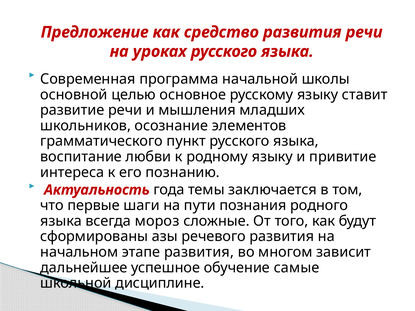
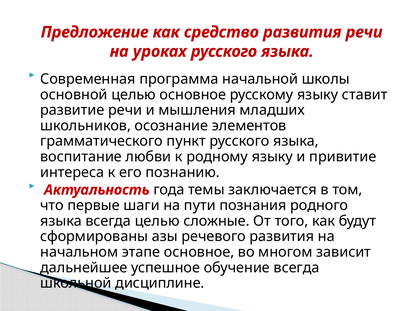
всегда мороз: мороз -> целью
этапе развития: развития -> основное
обучение самые: самые -> всегда
